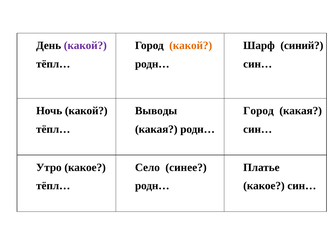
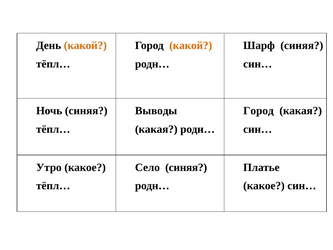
какой at (85, 45) colour: purple -> orange
Шарф синий: синий -> синяя
Ночь какой: какой -> синяя
Село синее: синее -> синяя
